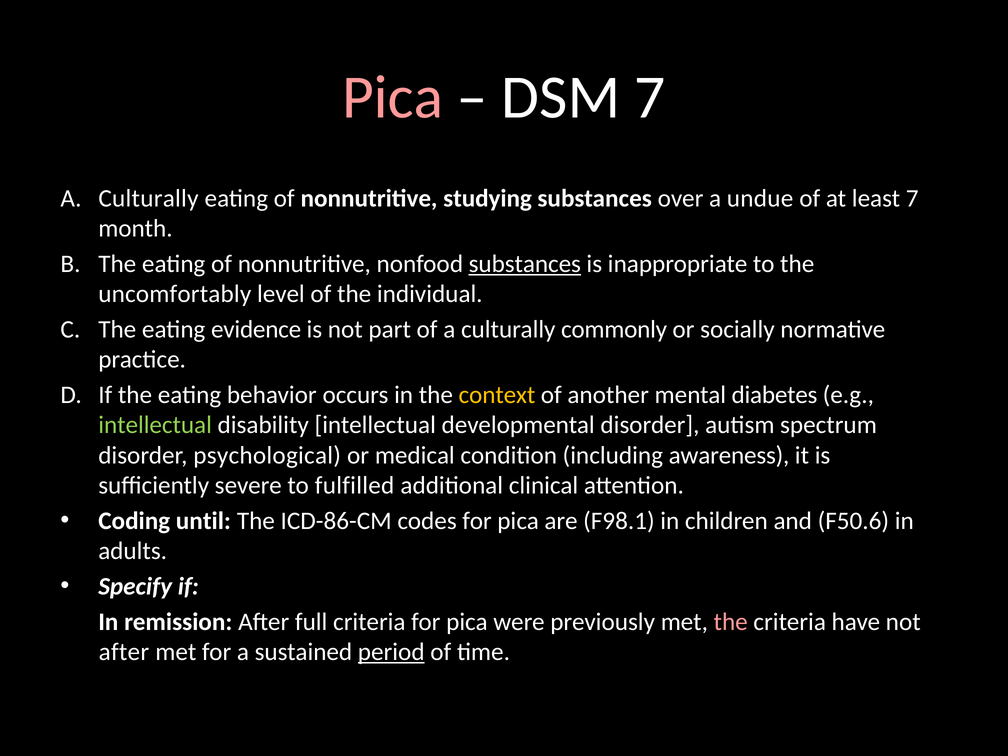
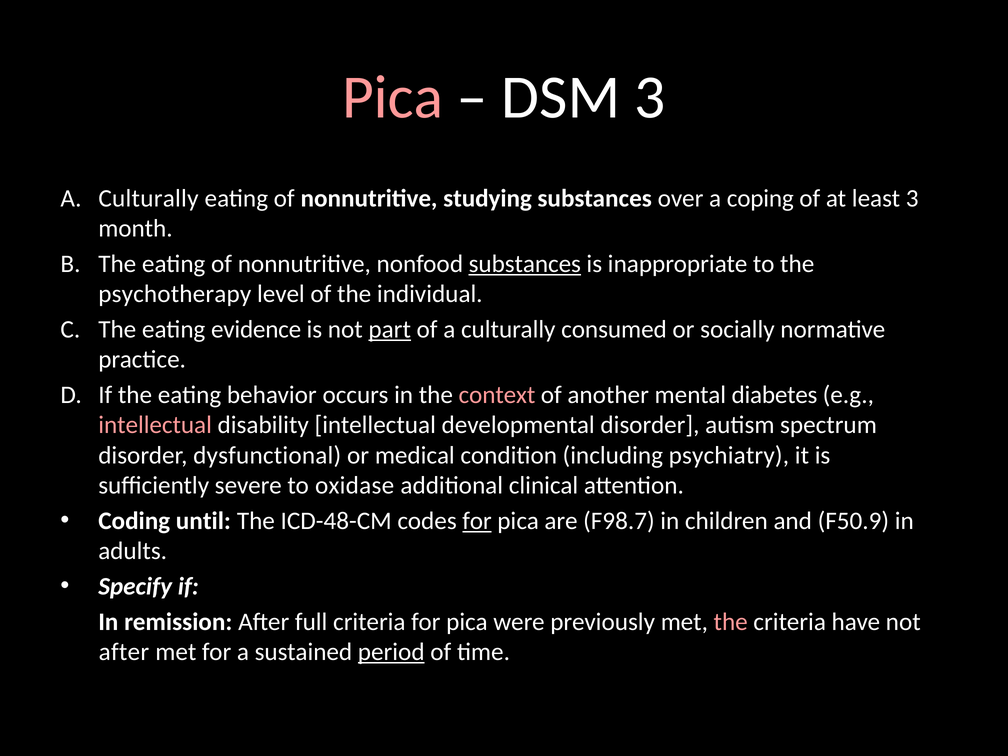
DSM 7: 7 -> 3
undue: undue -> coping
least 7: 7 -> 3
uncomfortably: uncomfortably -> psychotherapy
part underline: none -> present
commonly: commonly -> consumed
context colour: yellow -> pink
intellectual at (155, 425) colour: light green -> pink
psychological: psychological -> dysfunctional
awareness: awareness -> psychiatry
fulfilled: fulfilled -> oxidase
ICD-86-CM: ICD-86-CM -> ICD-48-CM
for at (477, 521) underline: none -> present
F98.1: F98.1 -> F98.7
F50.6: F50.6 -> F50.9
